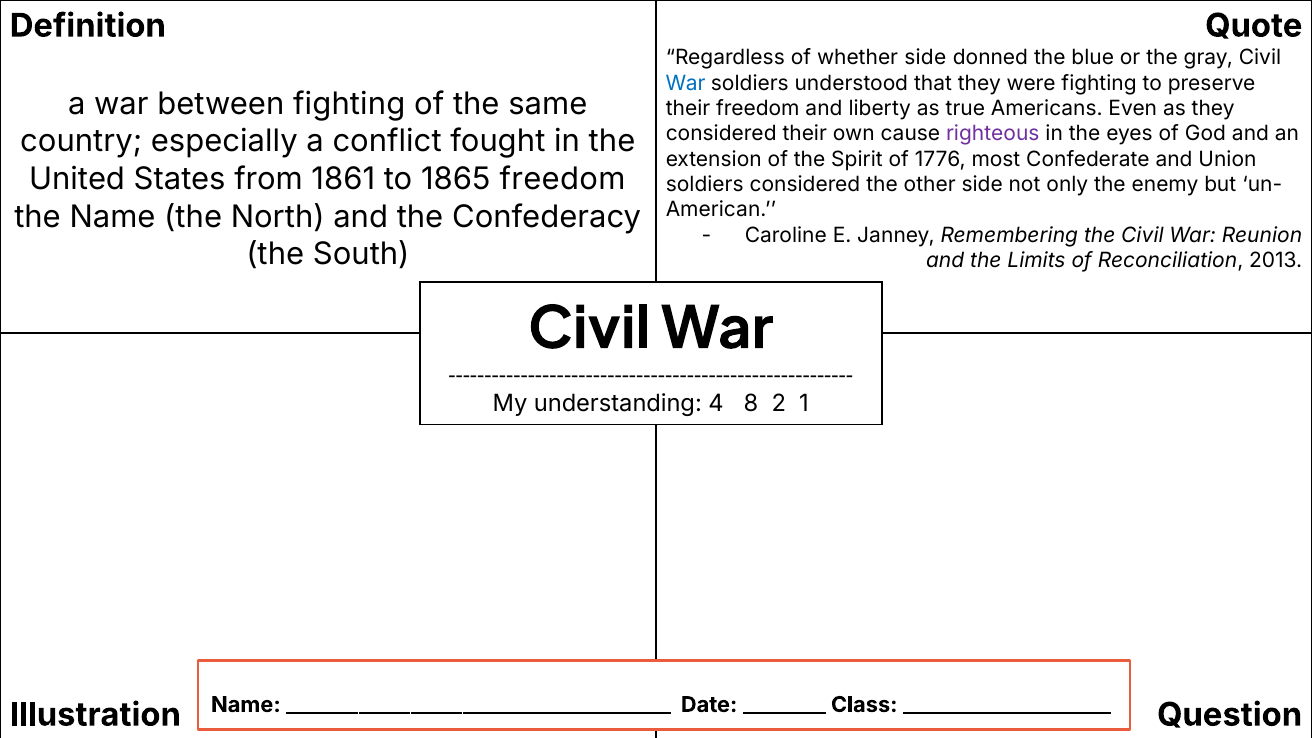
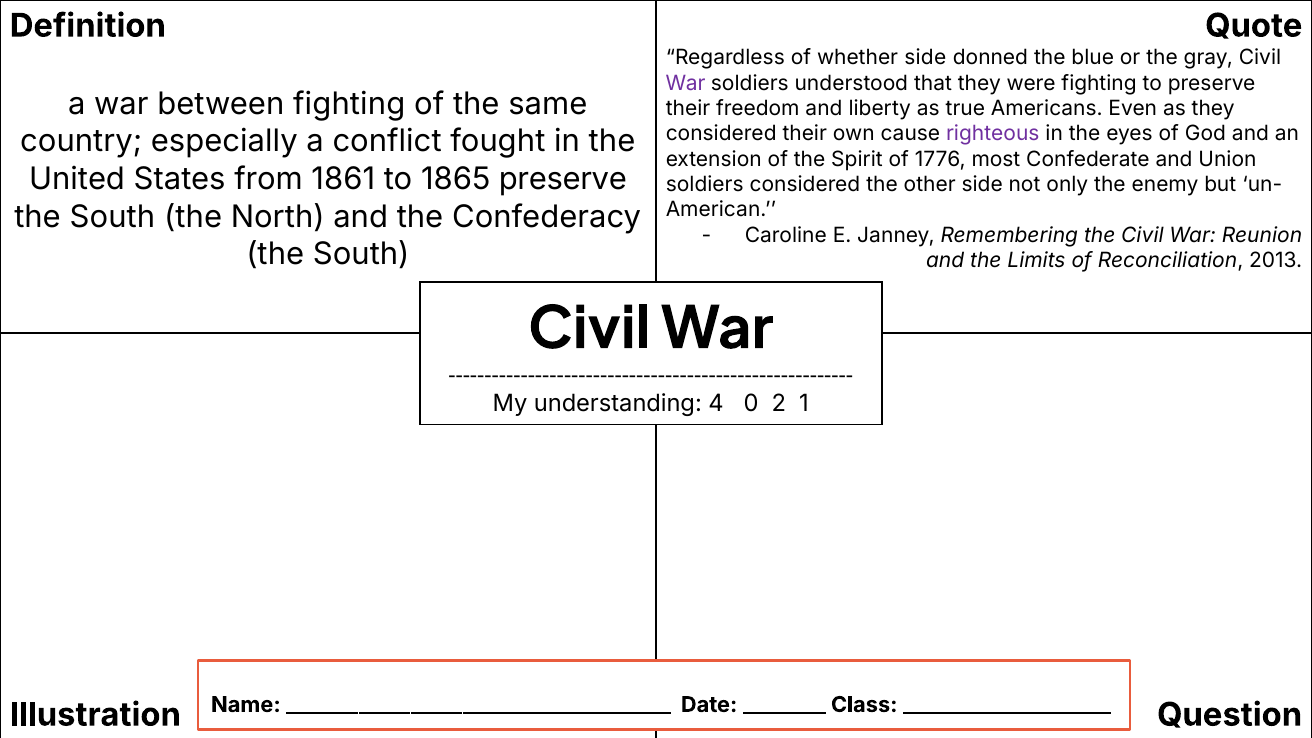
War at (685, 83) colour: blue -> purple
1865 freedom: freedom -> preserve
Name at (113, 217): Name -> South
8: 8 -> 0
